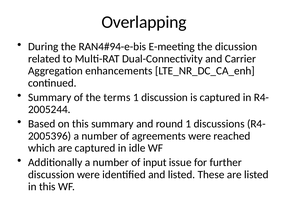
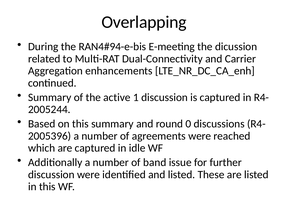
terms: terms -> active
round 1: 1 -> 0
input: input -> band
